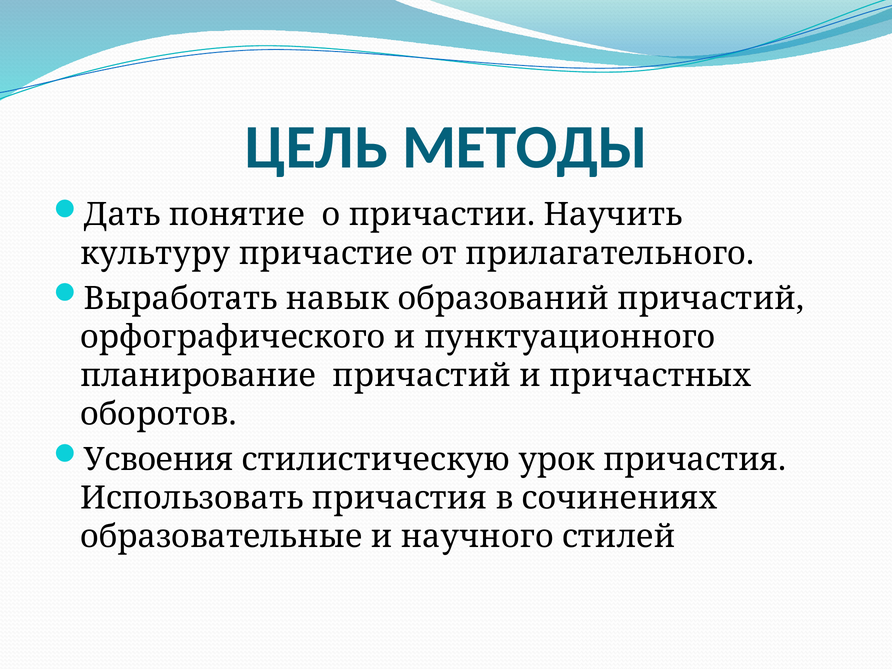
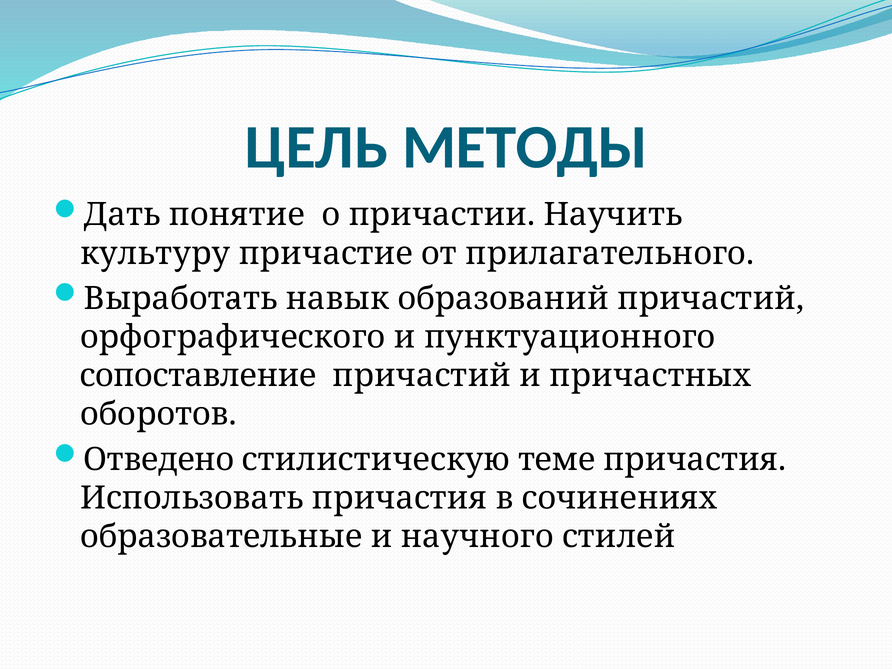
планирование: планирование -> сопоставление
Усвоения: Усвоения -> Отведено
урок: урок -> теме
